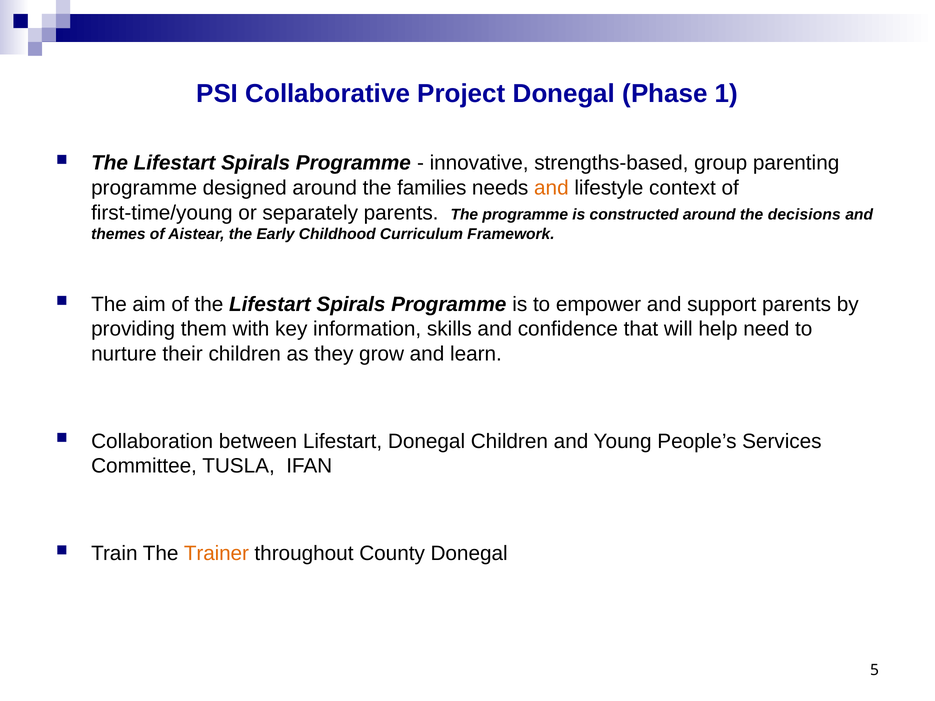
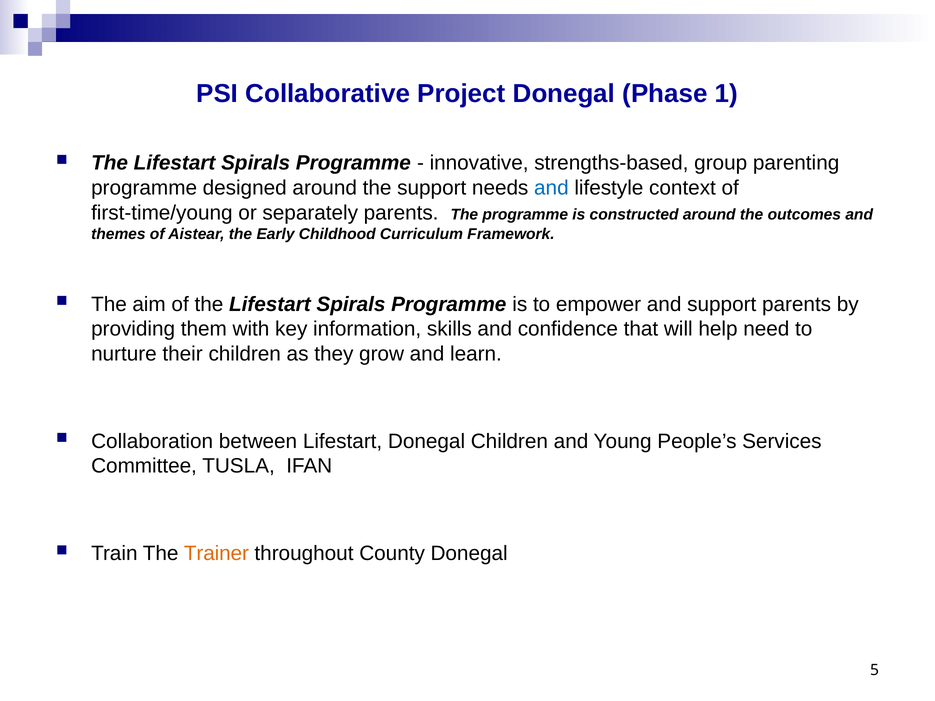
the families: families -> support
and at (551, 188) colour: orange -> blue
decisions: decisions -> outcomes
